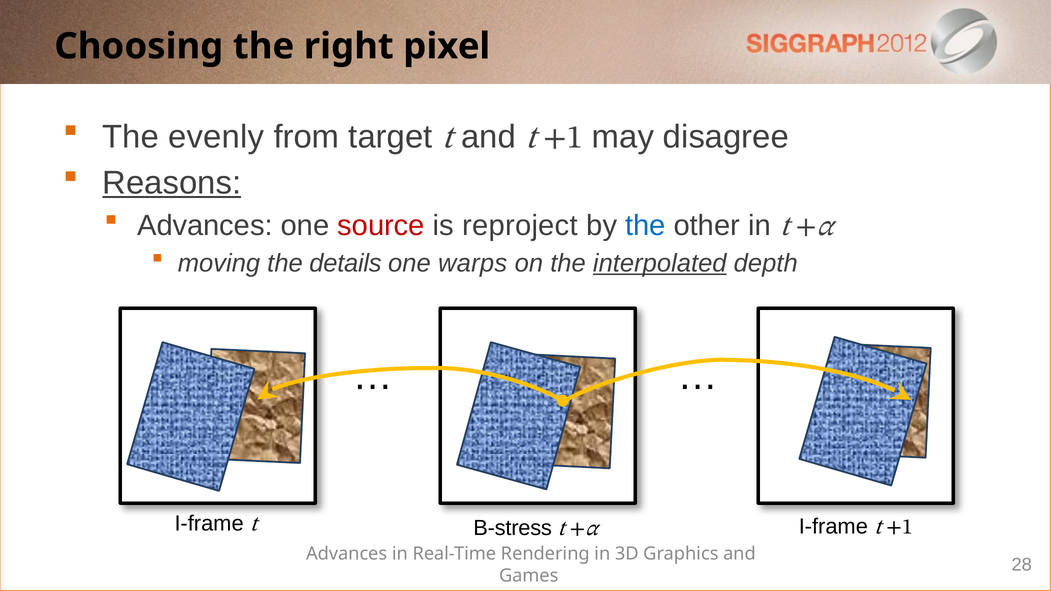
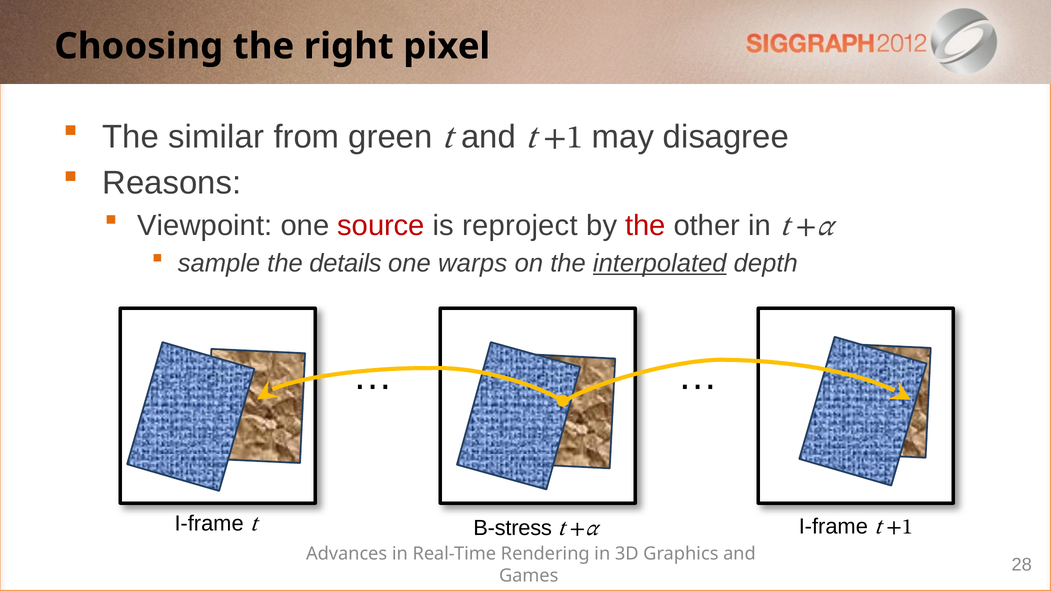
evenly: evenly -> similar
target: target -> green
Reasons underline: present -> none
Advances at (205, 226): Advances -> Viewpoint
the at (645, 226) colour: blue -> red
moving: moving -> sample
